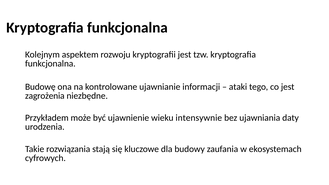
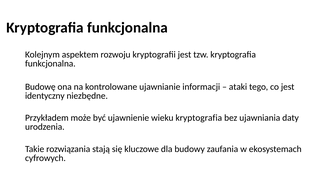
zagrożenia: zagrożenia -> identyczny
wieku intensywnie: intensywnie -> kryptografia
